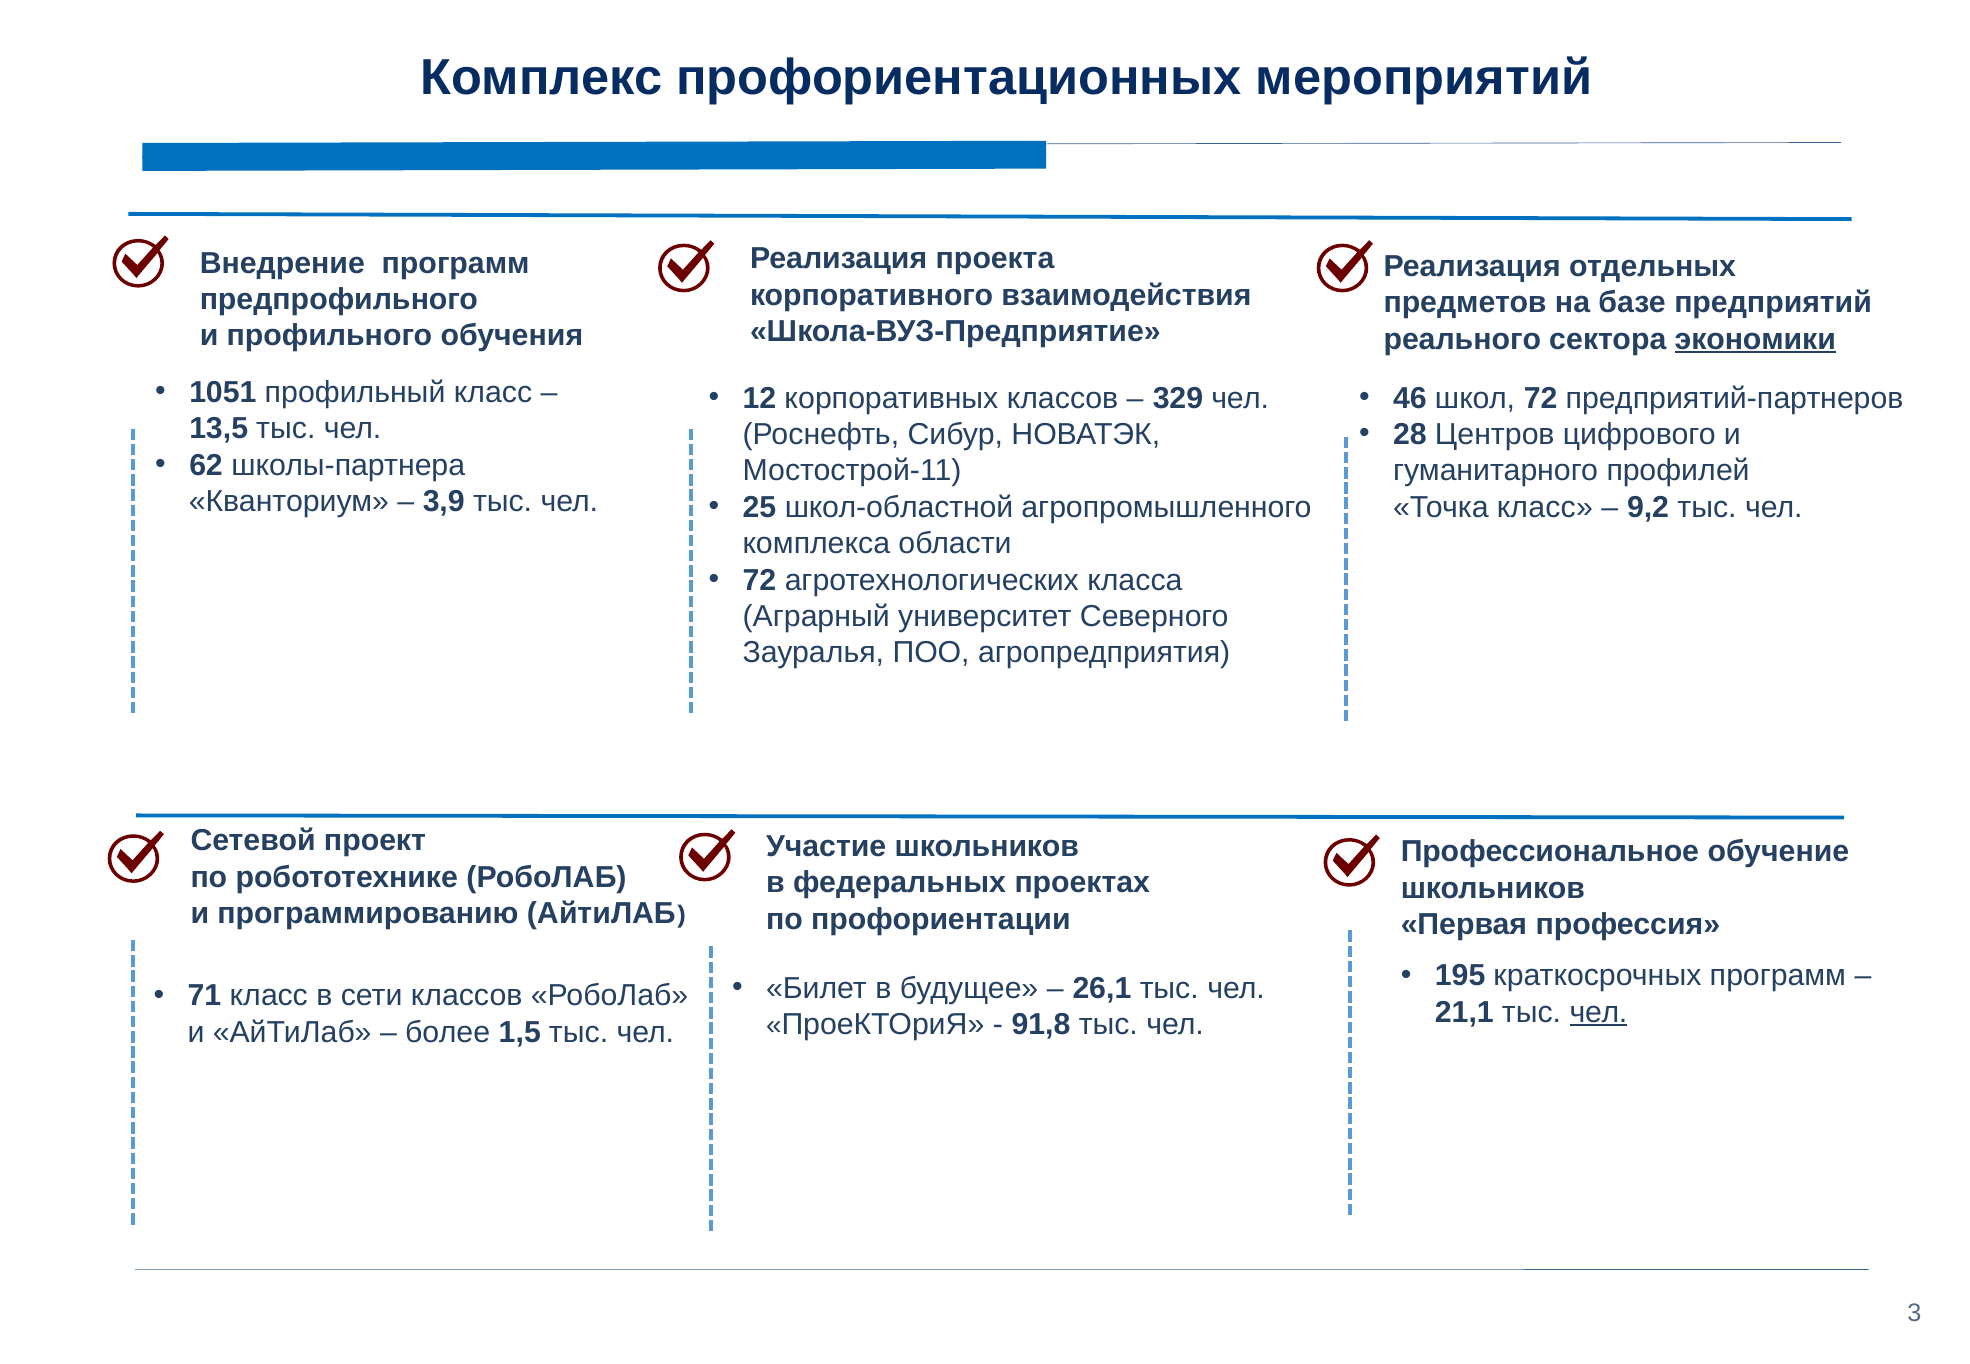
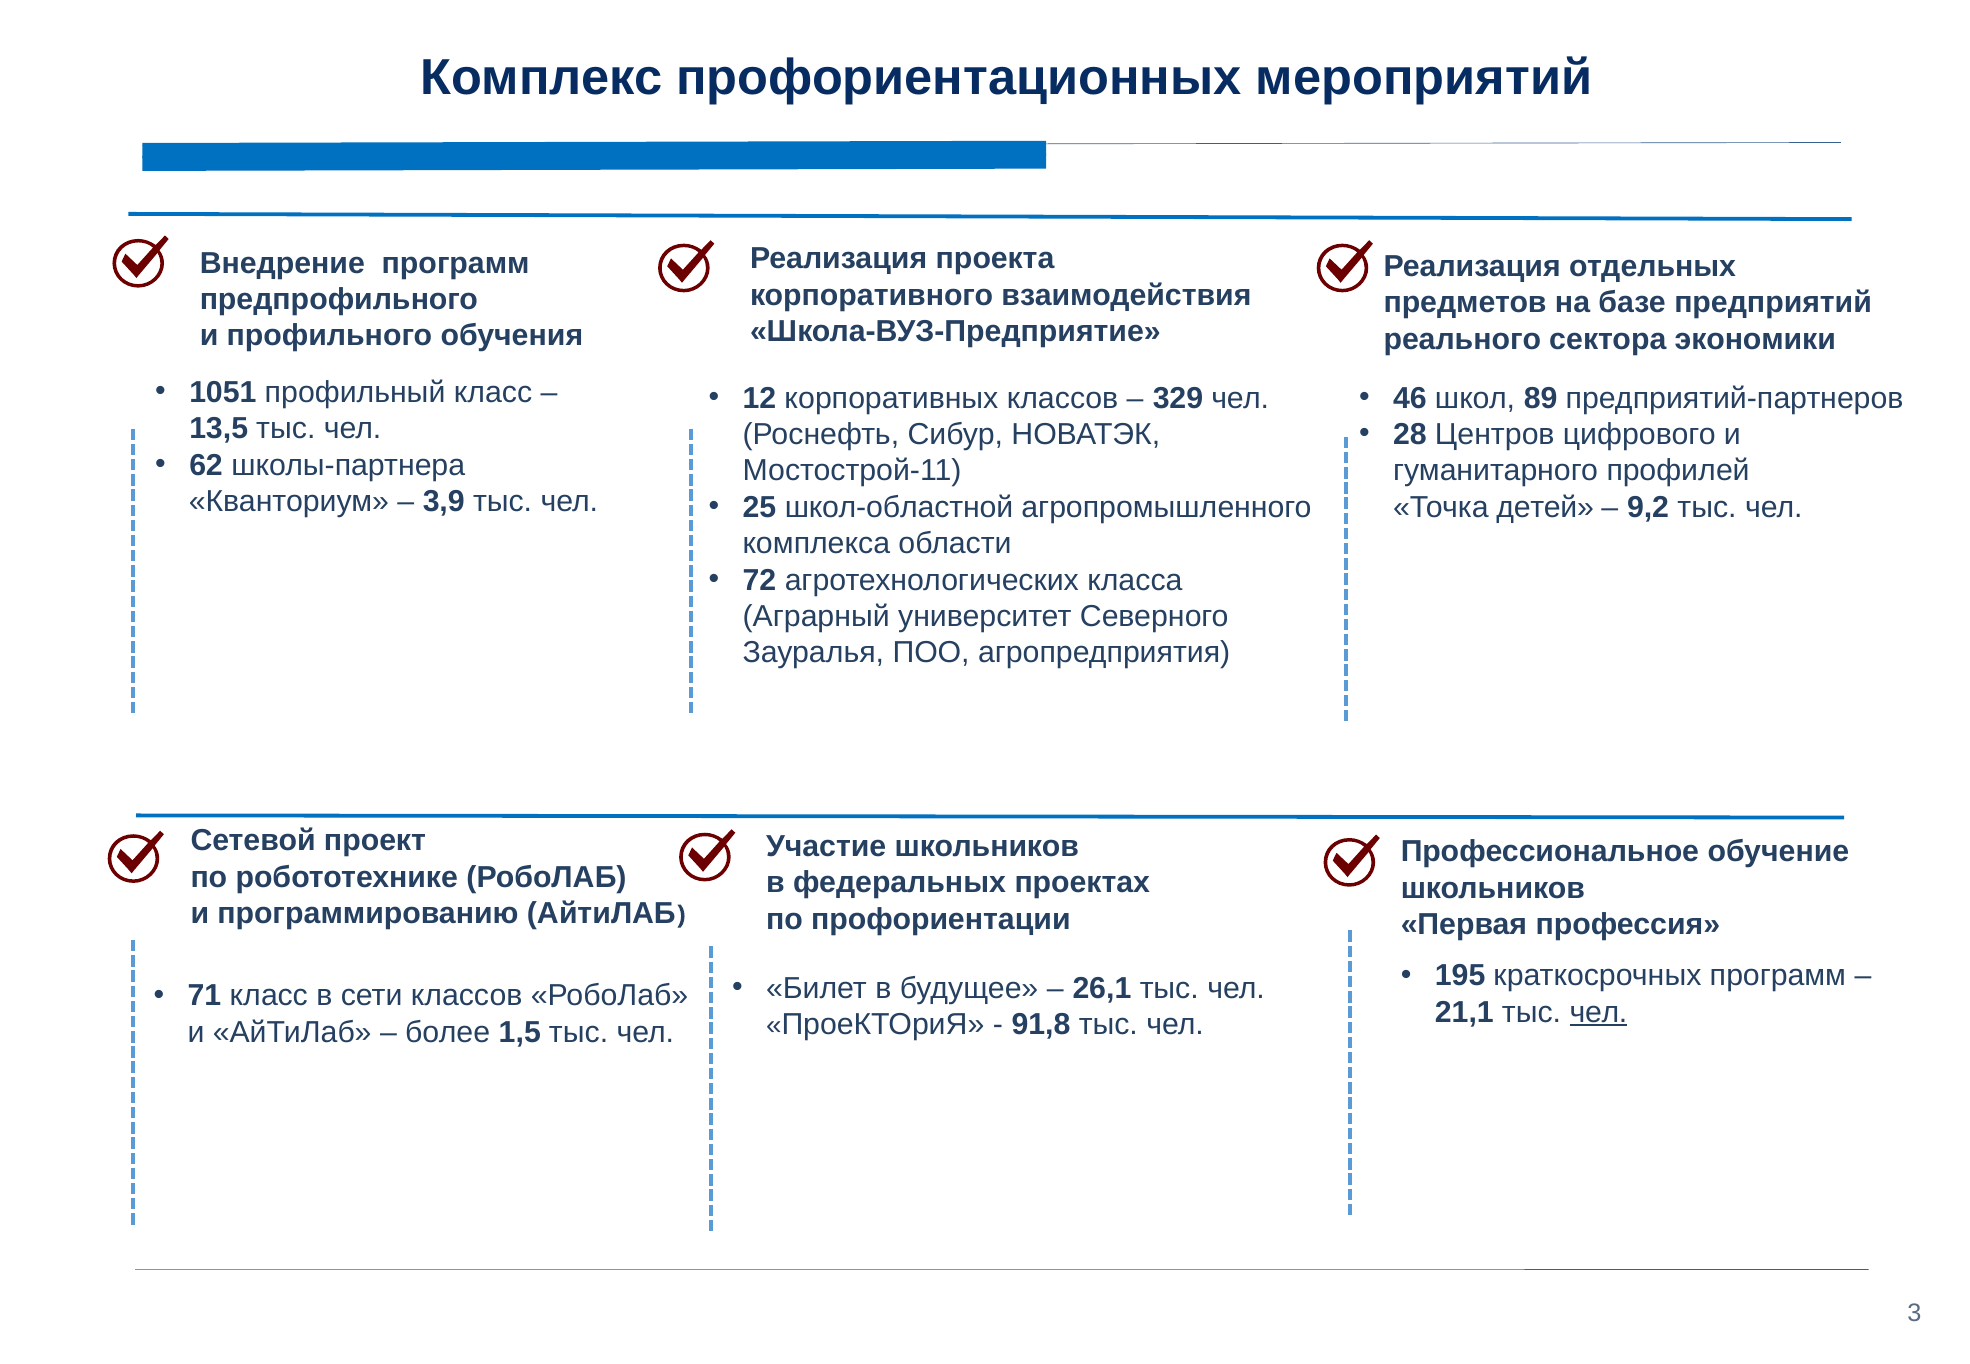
экономики underline: present -> none
школ 72: 72 -> 89
Точка класс: класс -> детей
